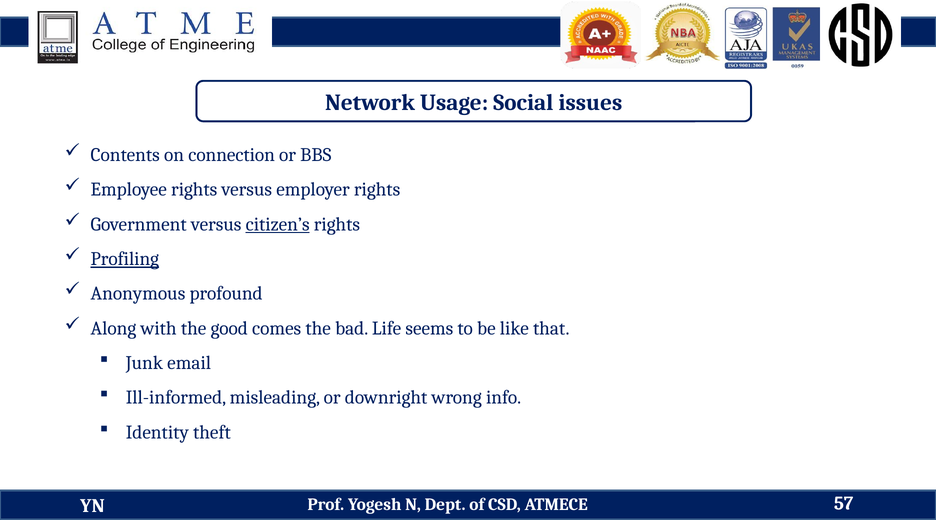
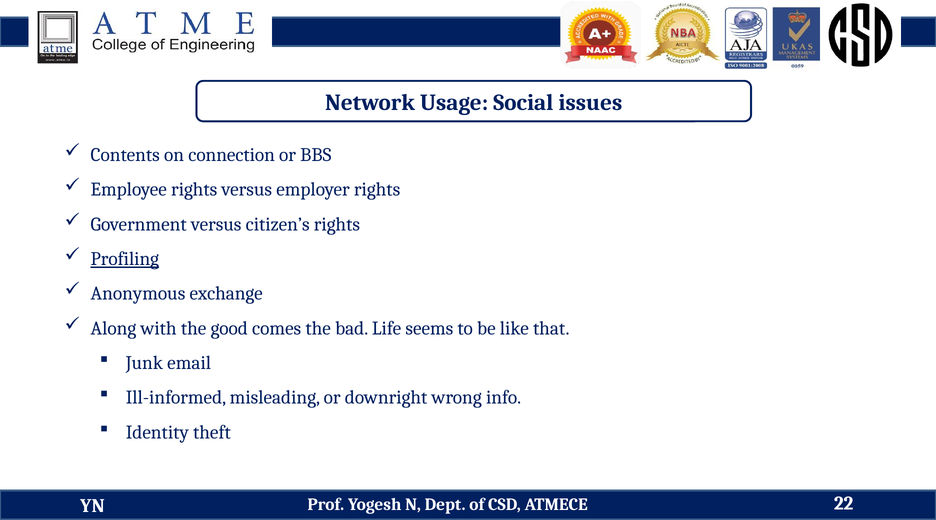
citizen’s underline: present -> none
profound: profound -> exchange
57: 57 -> 22
